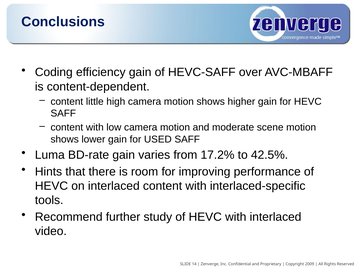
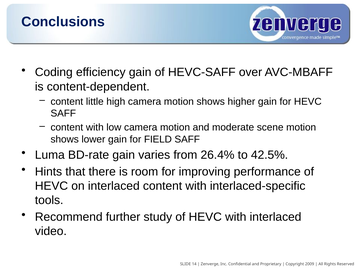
USED: USED -> FIELD
17.2%: 17.2% -> 26.4%
